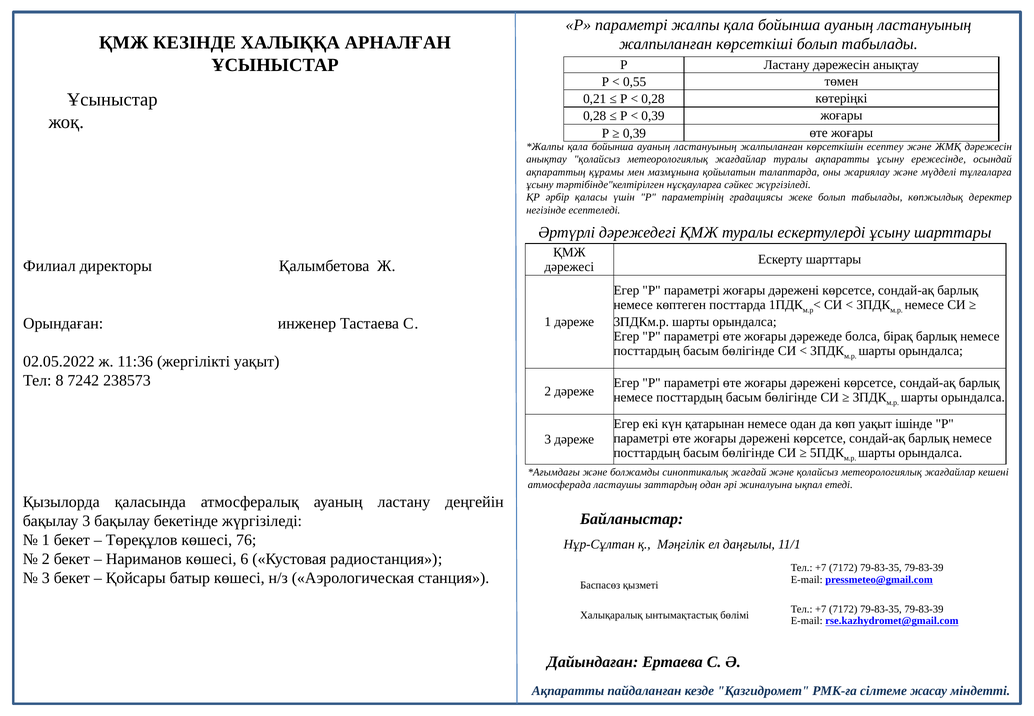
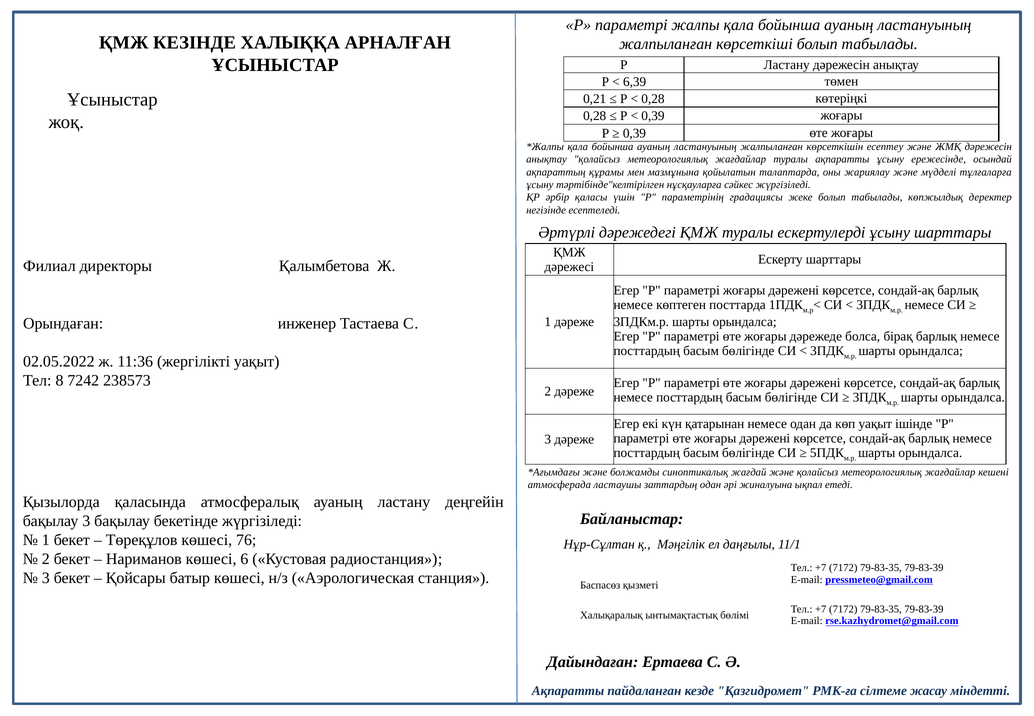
0,55: 0,55 -> 6,39
